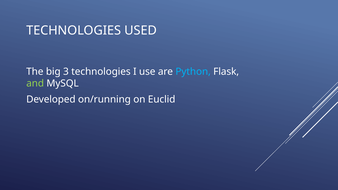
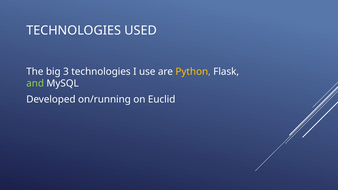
Python colour: light blue -> yellow
